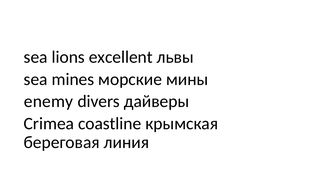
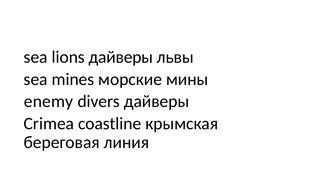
lions excellent: excellent -> дайверы
